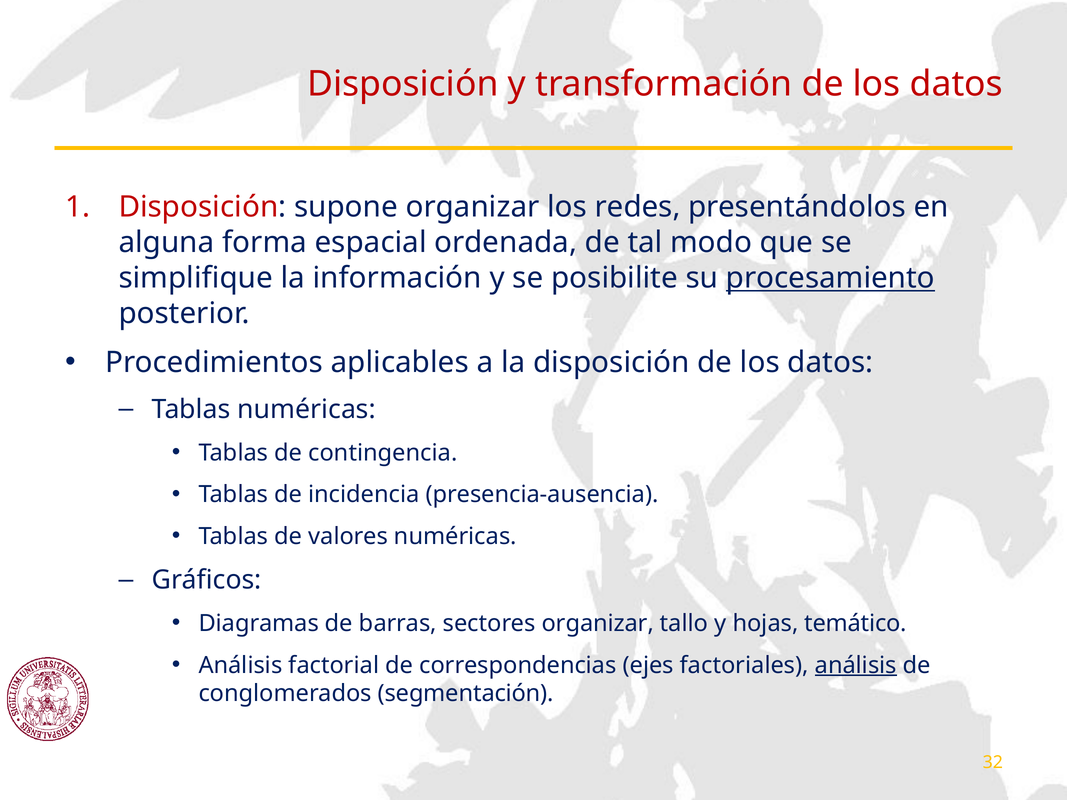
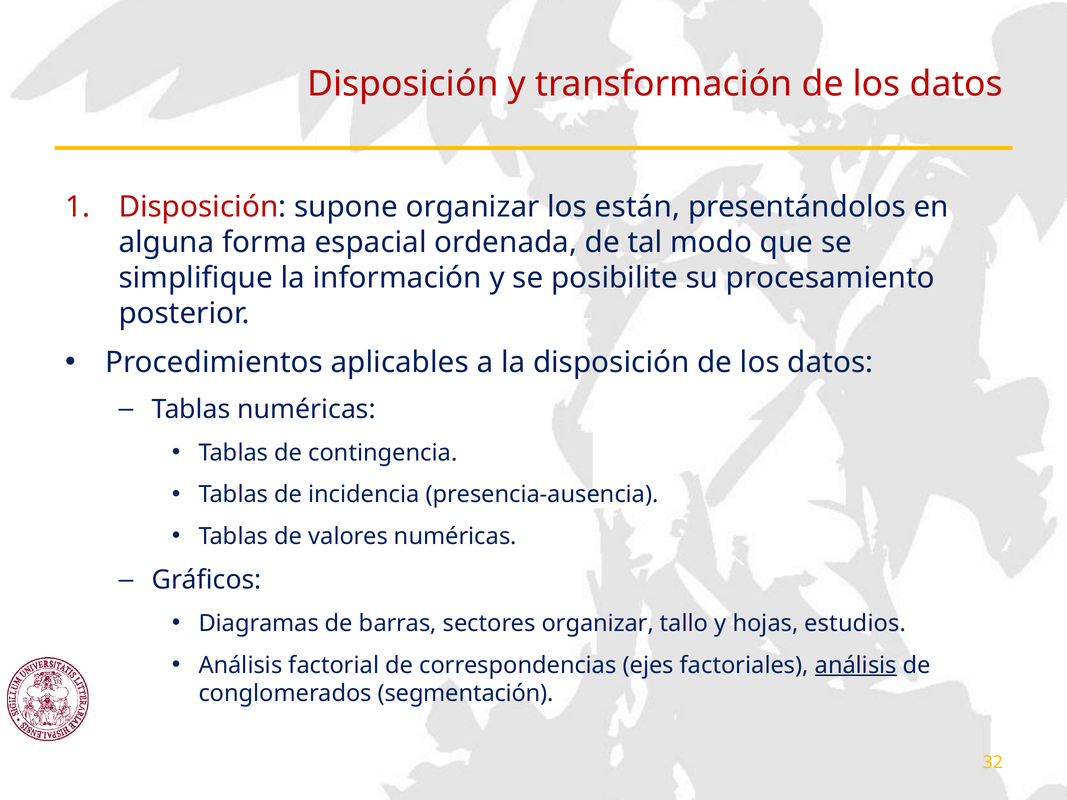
redes: redes -> están
procesamiento underline: present -> none
temático: temático -> estudios
